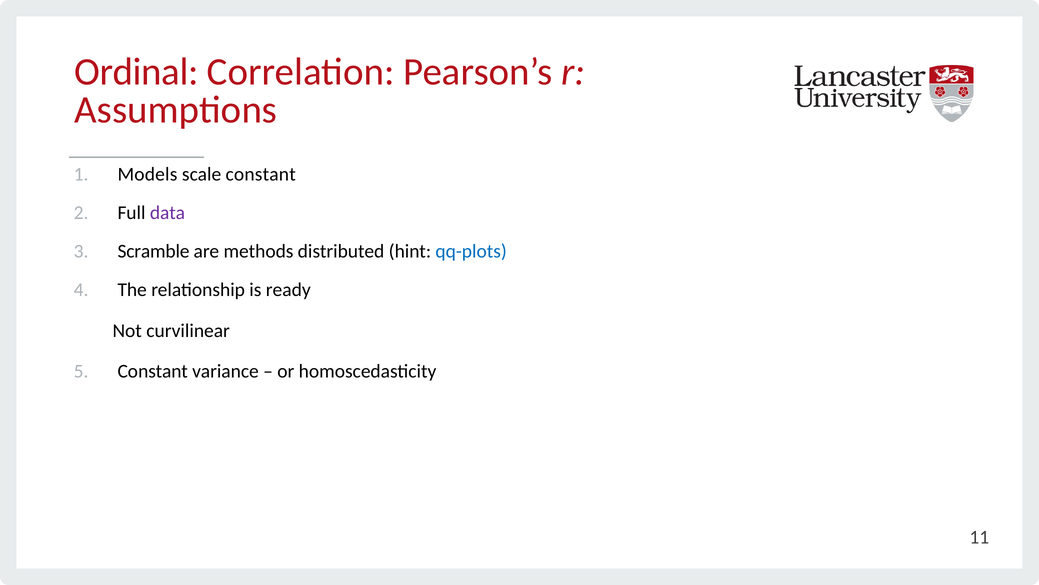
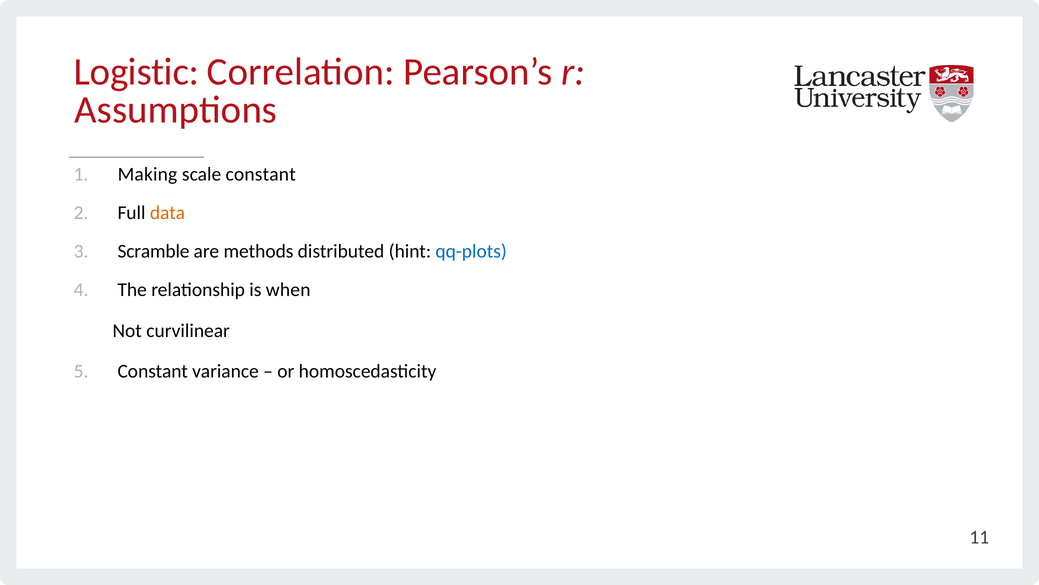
Ordinal: Ordinal -> Logistic
Models: Models -> Making
data colour: purple -> orange
ready: ready -> when
